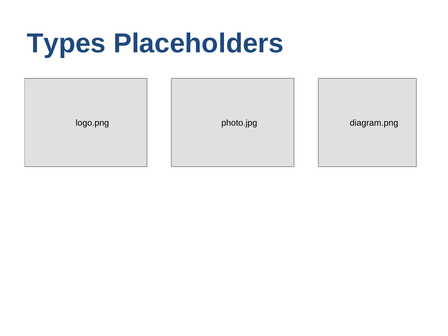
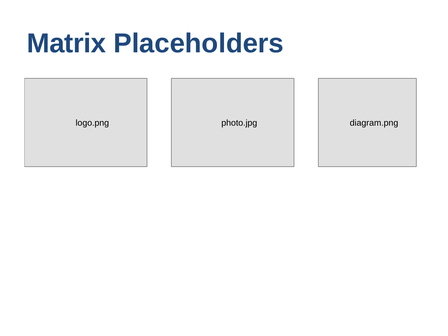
Types: Types -> Matrix
